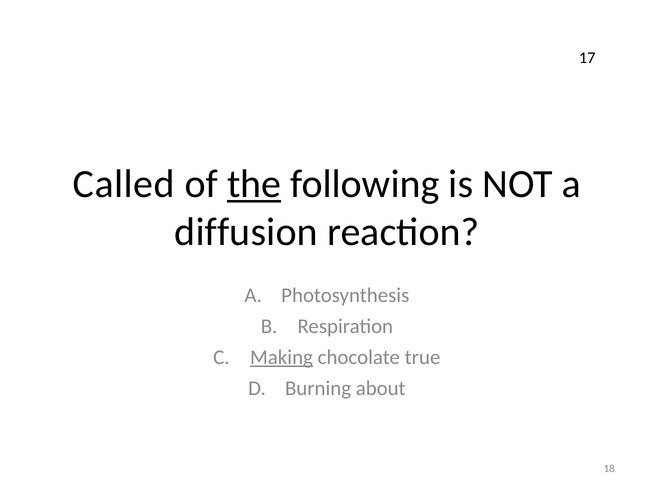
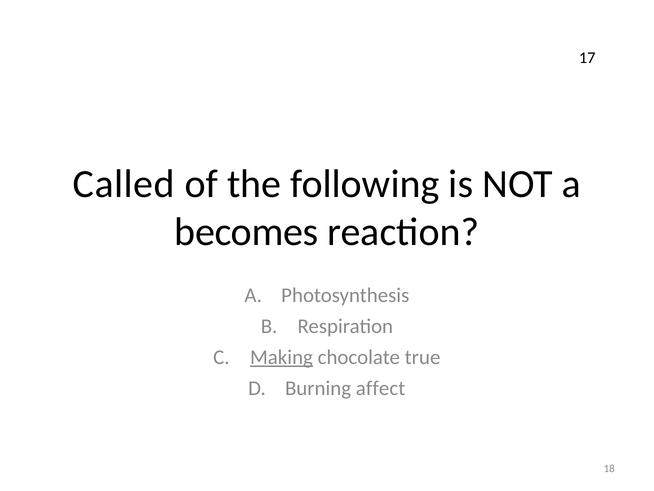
the underline: present -> none
diffusion: diffusion -> becomes
about: about -> affect
